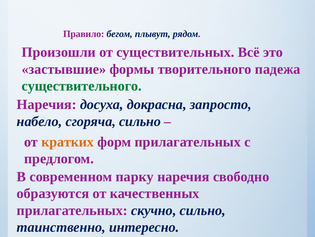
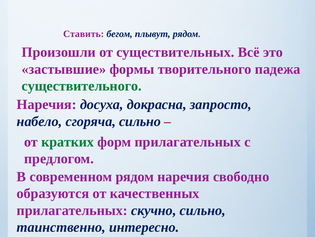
Правило: Правило -> Ставить
кратких colour: orange -> green
современном парку: парку -> рядом
